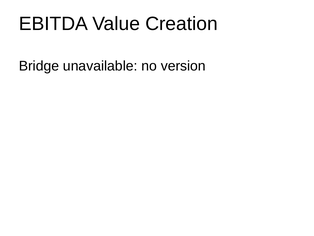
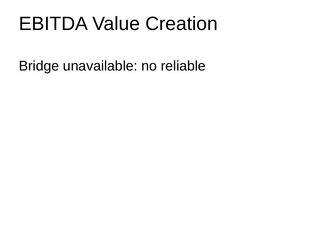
version: version -> reliable
